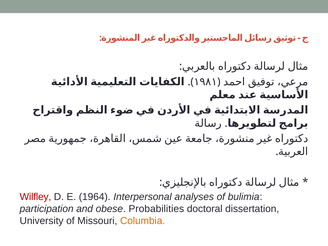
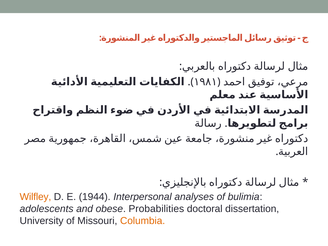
Wilfley colour: red -> orange
1964: 1964 -> 1944
participation: participation -> adolescents
